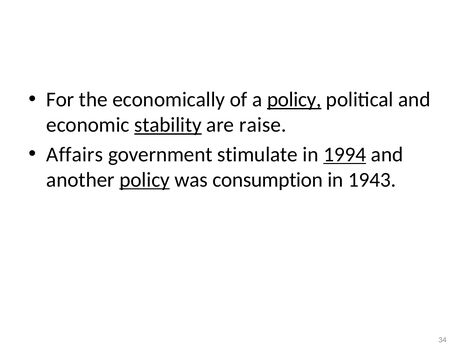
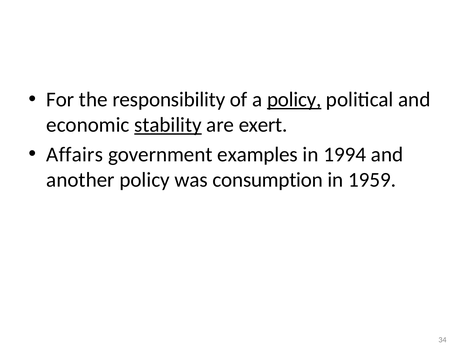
economically: economically -> responsibility
raise: raise -> exert
stimulate: stimulate -> examples
1994 underline: present -> none
policy at (145, 180) underline: present -> none
1943: 1943 -> 1959
